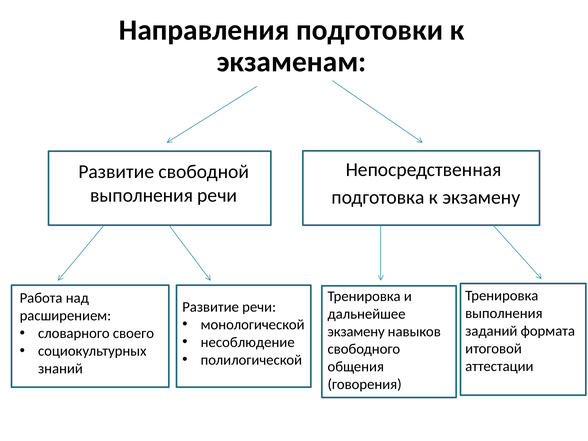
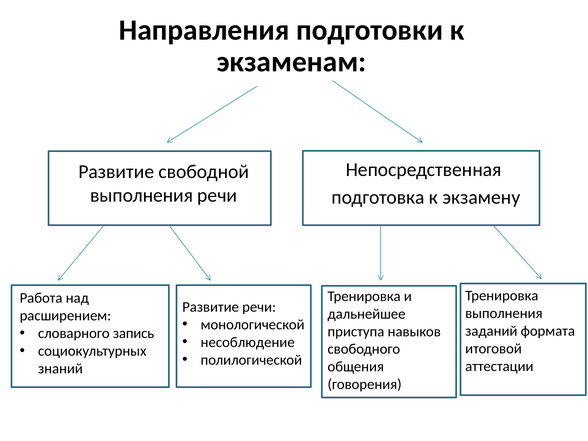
экзамену at (356, 331): экзамену -> приступа
своего: своего -> запись
